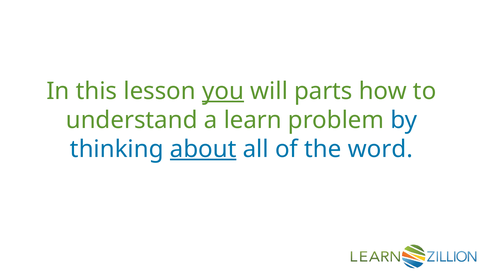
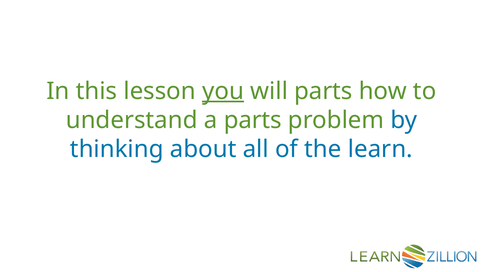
a learn: learn -> parts
about underline: present -> none
word: word -> learn
